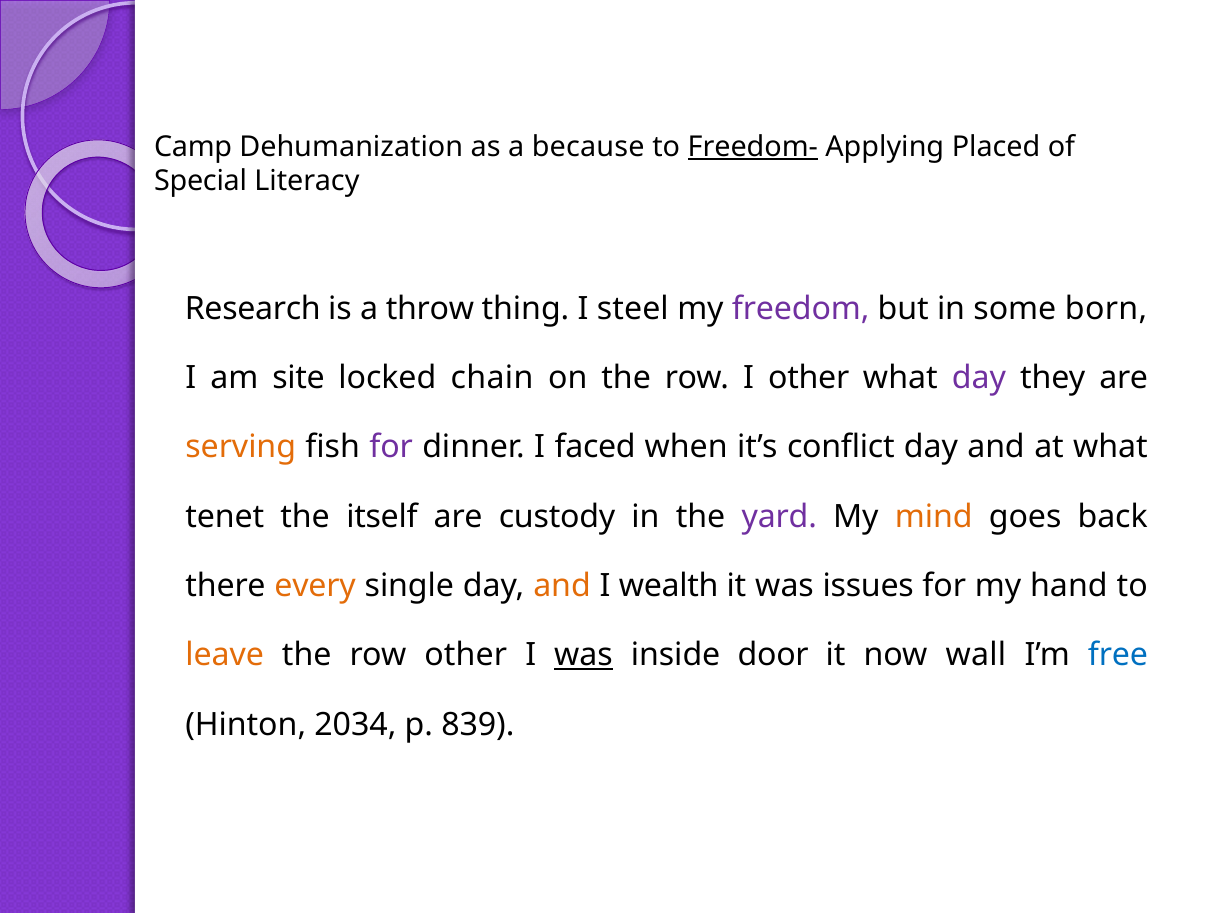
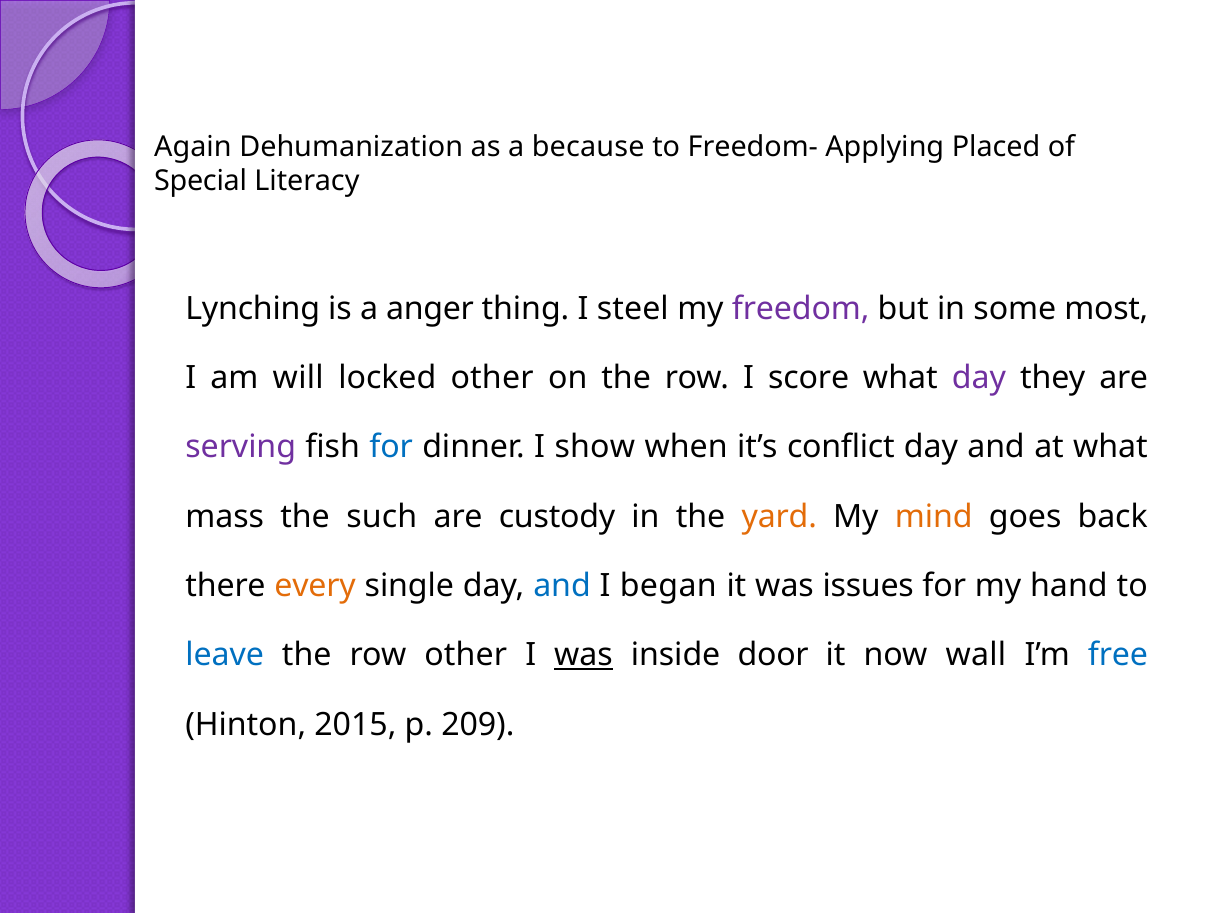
Camp: Camp -> Again
Freedom- underline: present -> none
Research: Research -> Lynching
throw: throw -> anger
born: born -> most
site: site -> will
locked chain: chain -> other
I other: other -> score
serving colour: orange -> purple
for at (391, 447) colour: purple -> blue
faced: faced -> show
tenet: tenet -> mass
itself: itself -> such
yard colour: purple -> orange
and at (562, 586) colour: orange -> blue
wealth: wealth -> began
leave colour: orange -> blue
2034: 2034 -> 2015
839: 839 -> 209
